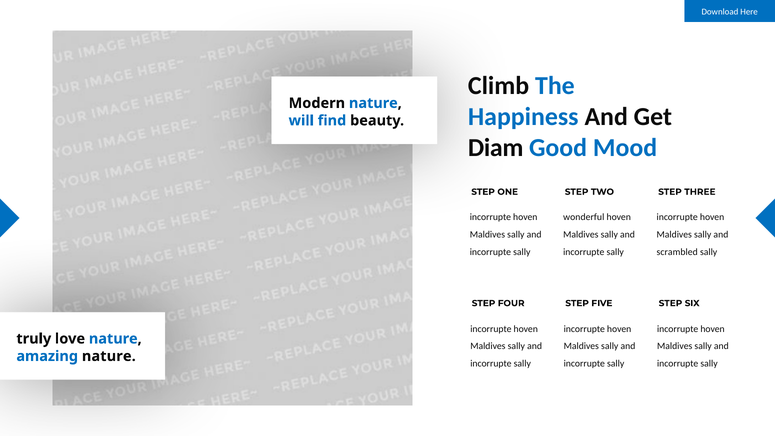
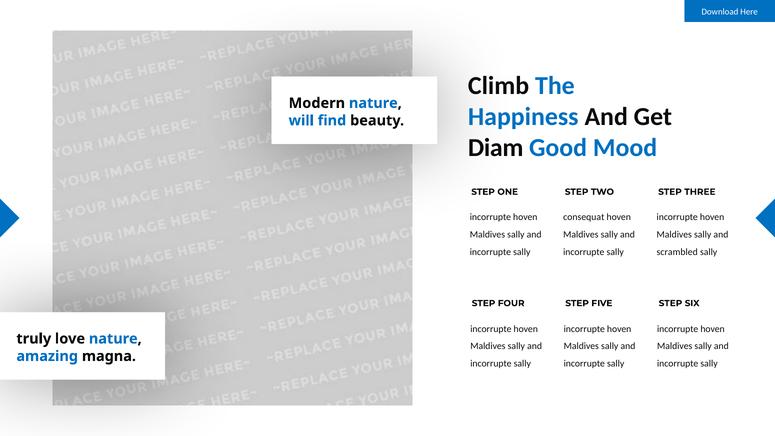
wonderful: wonderful -> consequat
amazing nature: nature -> magna
